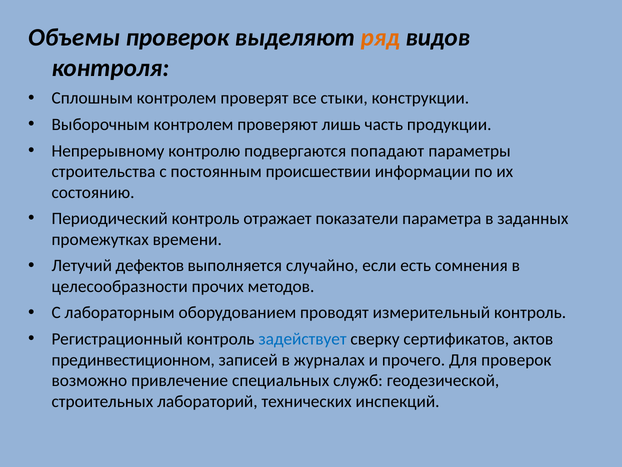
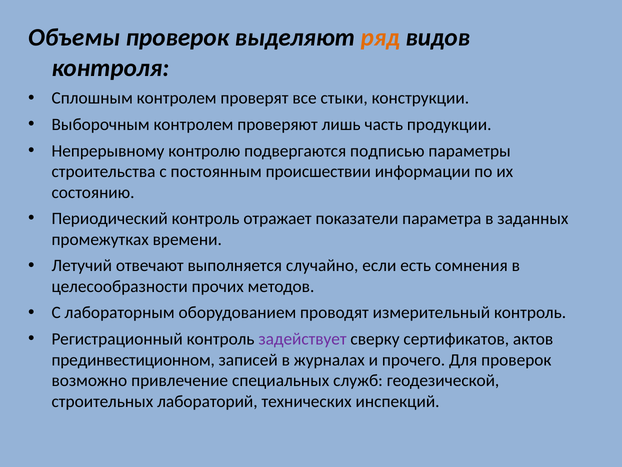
попадают: попадают -> подписью
дефектов: дефектов -> отвечают
задействует colour: blue -> purple
